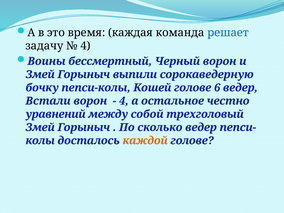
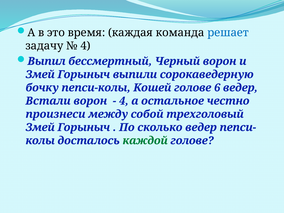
Воины: Воины -> Выпил
уравнений: уравнений -> произнеси
каждой colour: orange -> green
